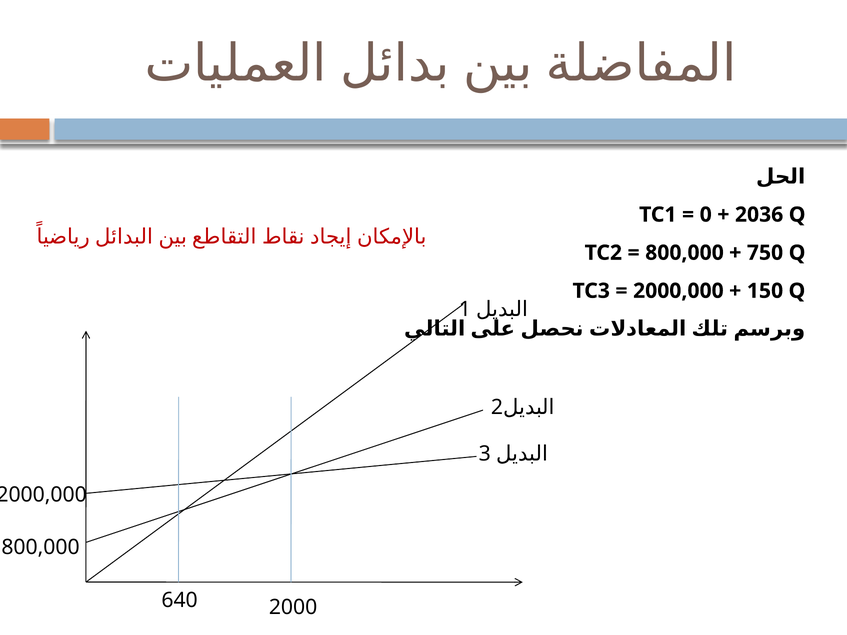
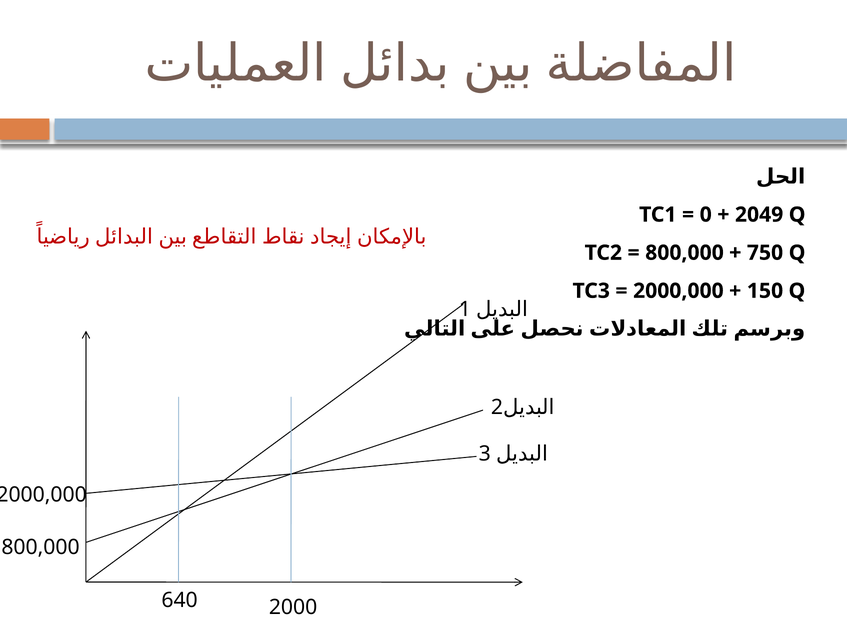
2036: 2036 -> 2049
